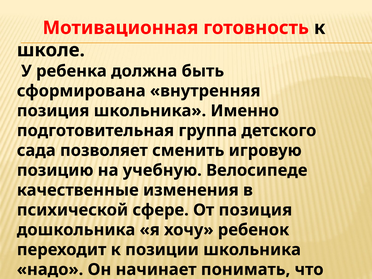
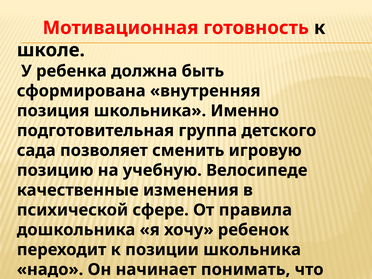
От позиция: позиция -> правила
